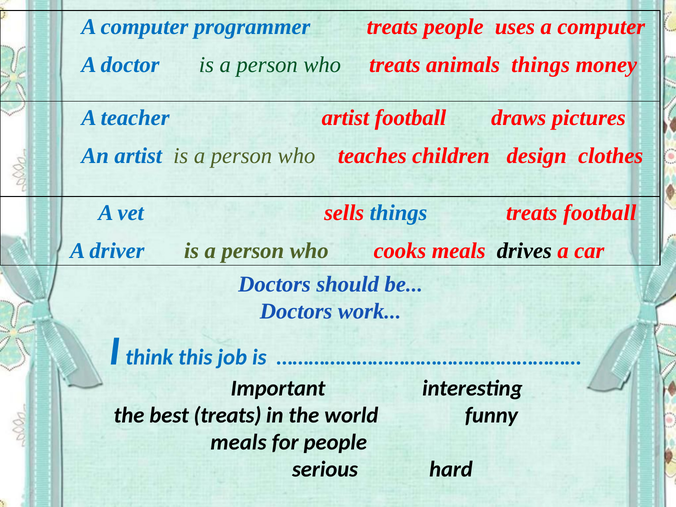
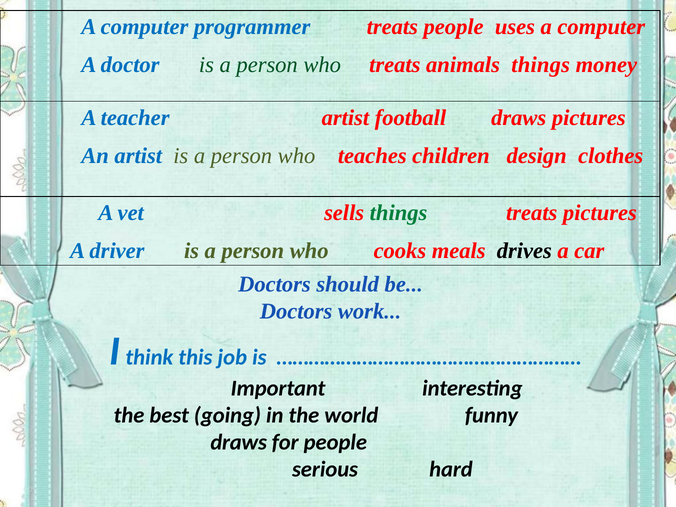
things at (399, 213) colour: blue -> green
treats football: football -> pictures
best treats: treats -> going
meals at (238, 442): meals -> draws
